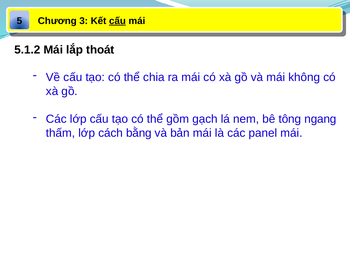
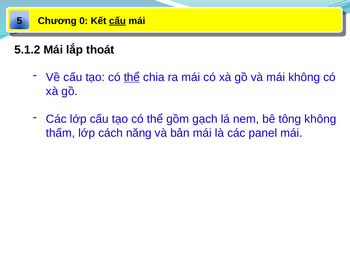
3: 3 -> 0
thể at (132, 77) underline: none -> present
tông ngang: ngang -> không
bằng: bằng -> năng
